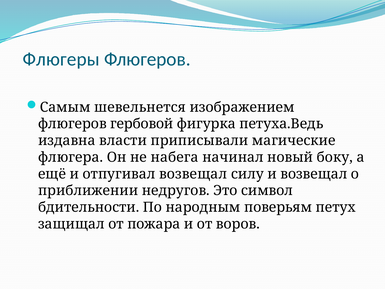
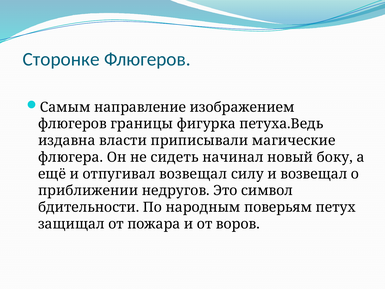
Флюгеры: Флюгеры -> Сторонке
шевельнется: шевельнется -> направление
гербовой: гербовой -> границы
набега: набега -> сидеть
